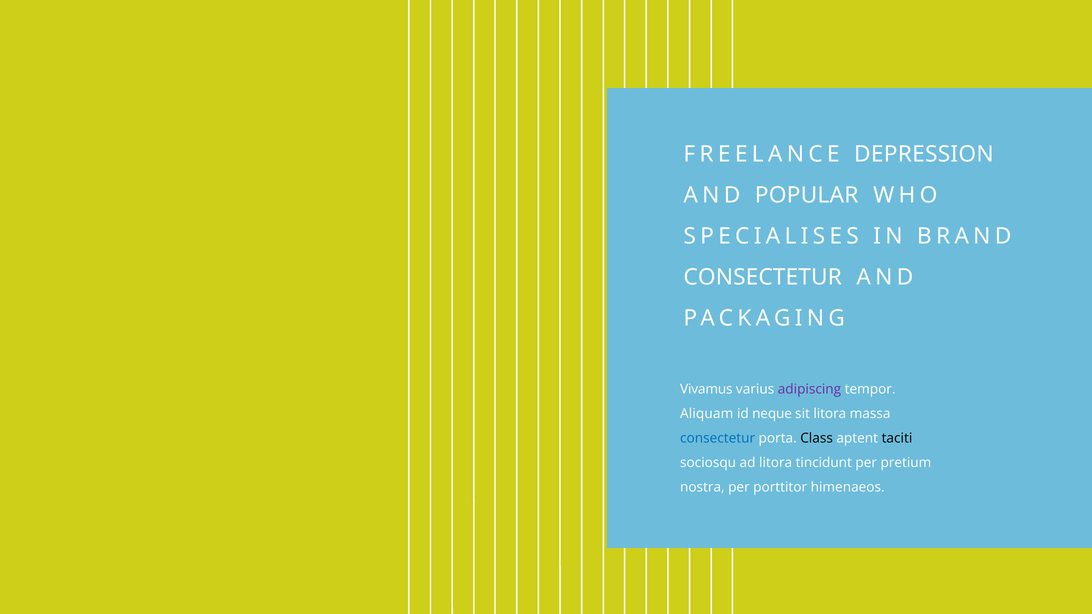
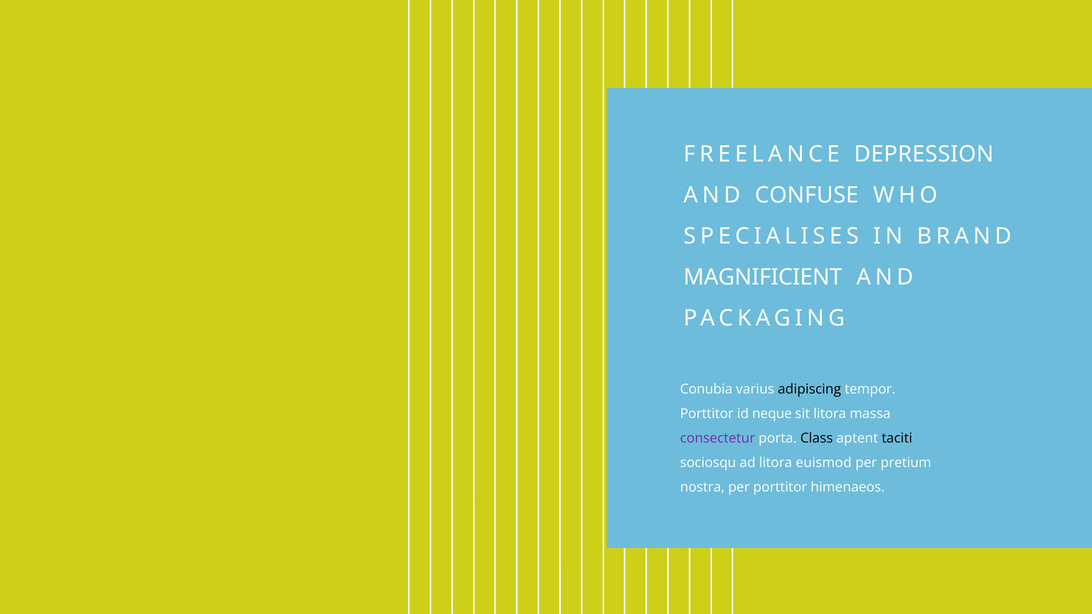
POPULAR: POPULAR -> CONFUSE
CONSECTETUR at (763, 277): CONSECTETUR -> MAGNIFICIENT
Vivamus: Vivamus -> Conubia
adipiscing colour: purple -> black
Aliquam at (707, 414): Aliquam -> Porttitor
consectetur at (718, 438) colour: blue -> purple
tincidunt: tincidunt -> euismod
